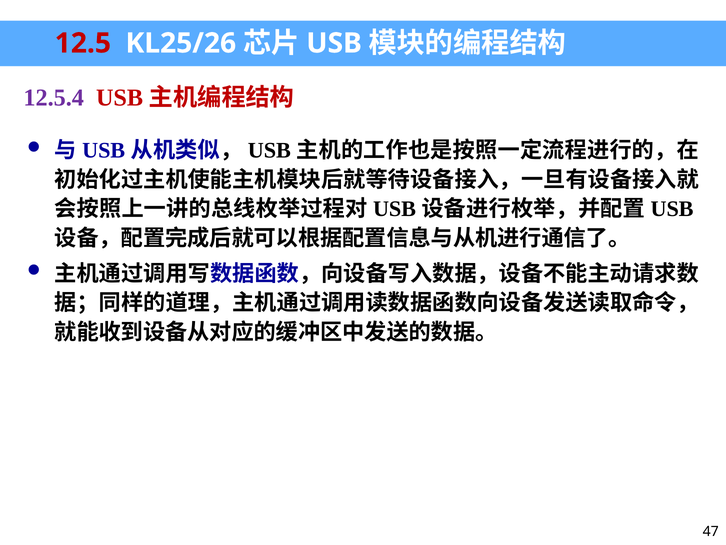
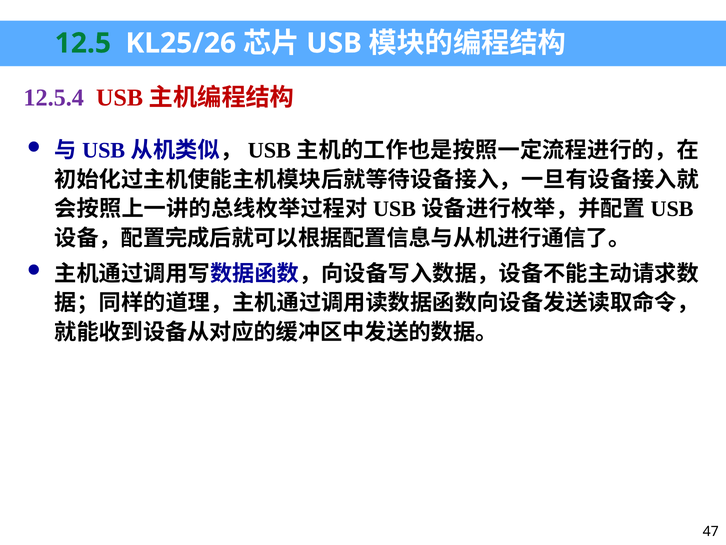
12.5 colour: red -> green
